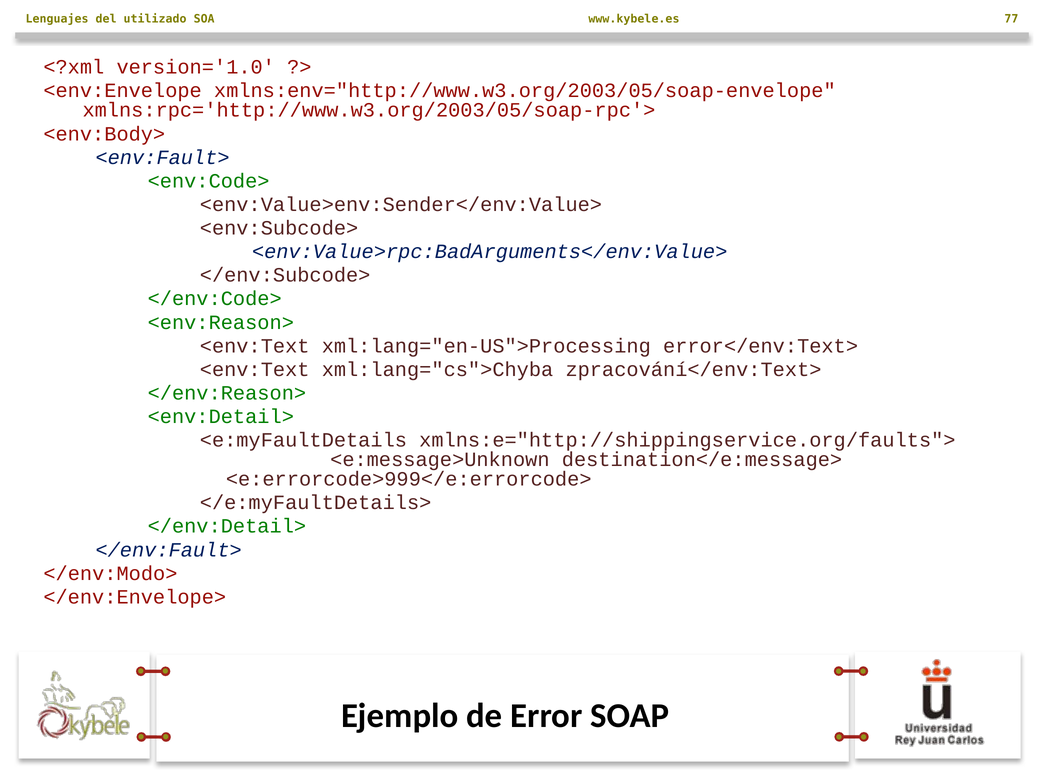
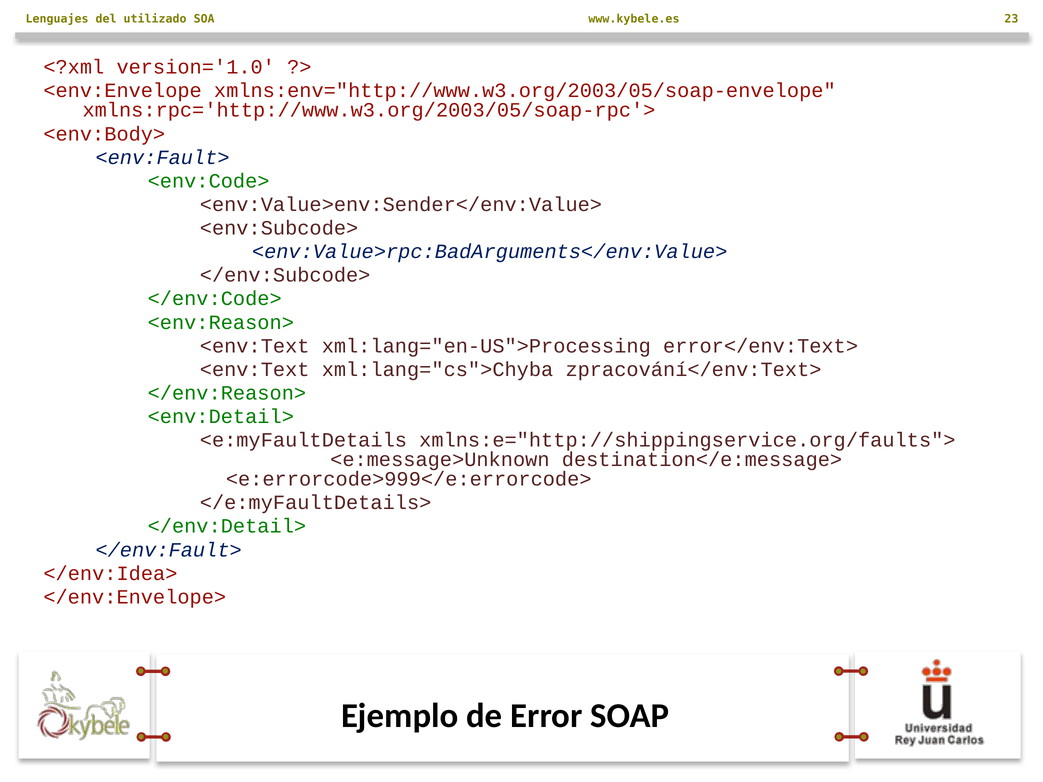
77: 77 -> 23
</env:Modo>: </env:Modo> -> </env:Idea>
